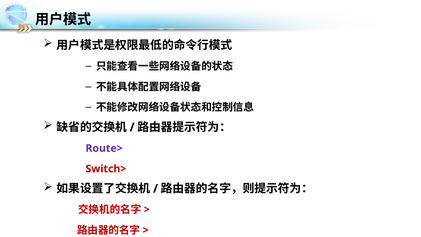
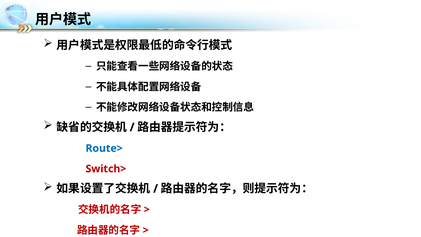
Route> colour: purple -> blue
